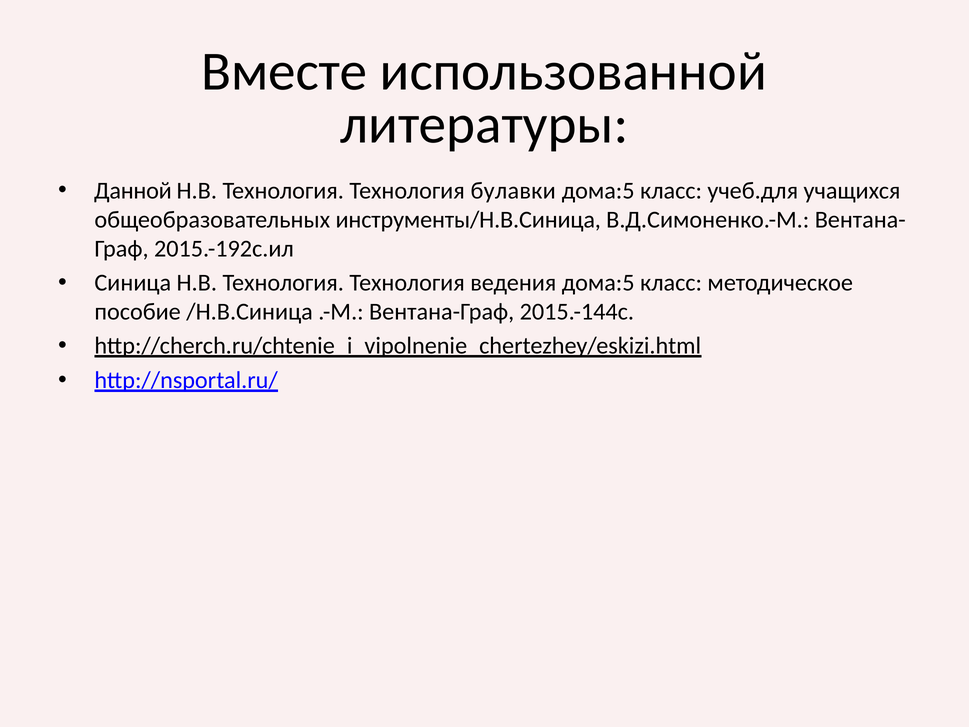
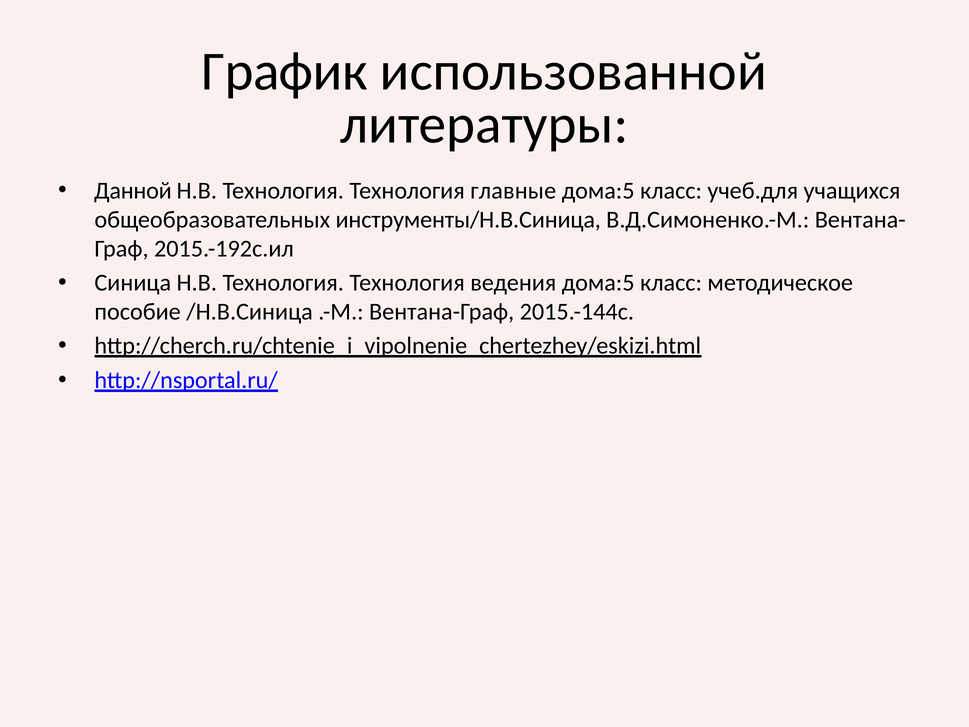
Вместе: Вместе -> График
булавки: булавки -> главные
